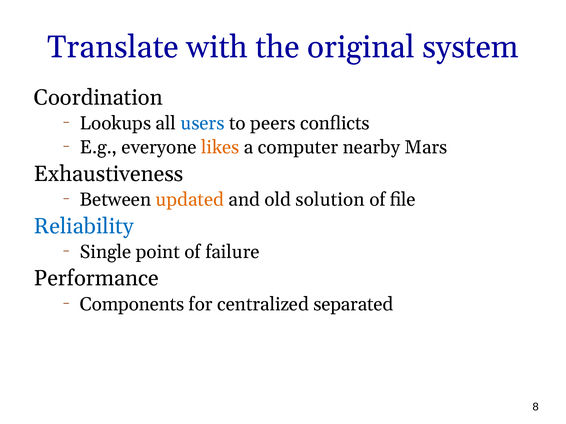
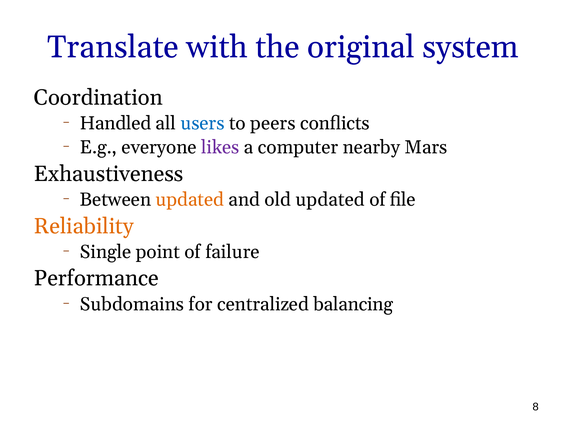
Lookups: Lookups -> Handled
likes colour: orange -> purple
old solution: solution -> updated
Reliability colour: blue -> orange
Components: Components -> Subdomains
separated: separated -> balancing
